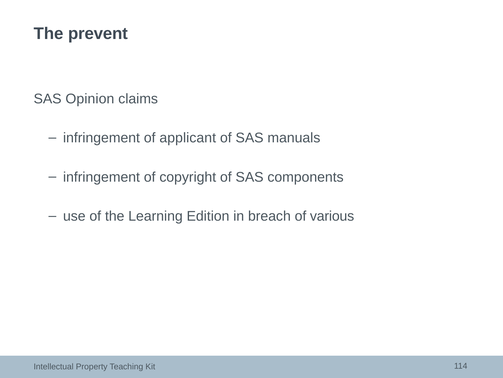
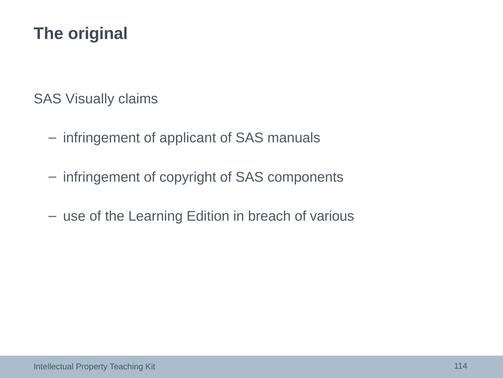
prevent: prevent -> original
Opinion: Opinion -> Visually
